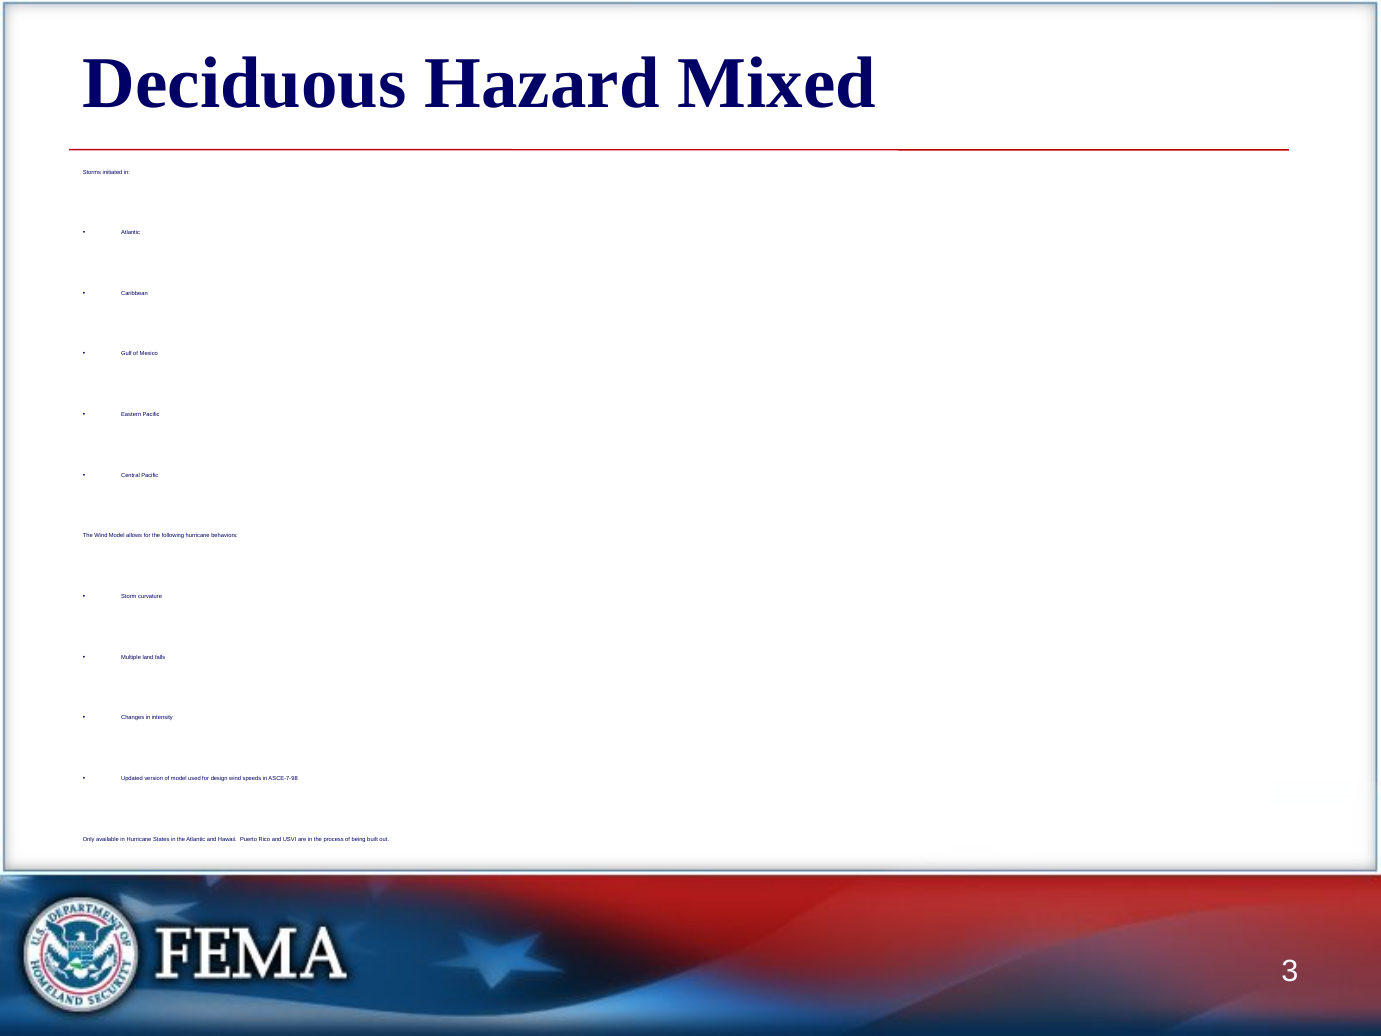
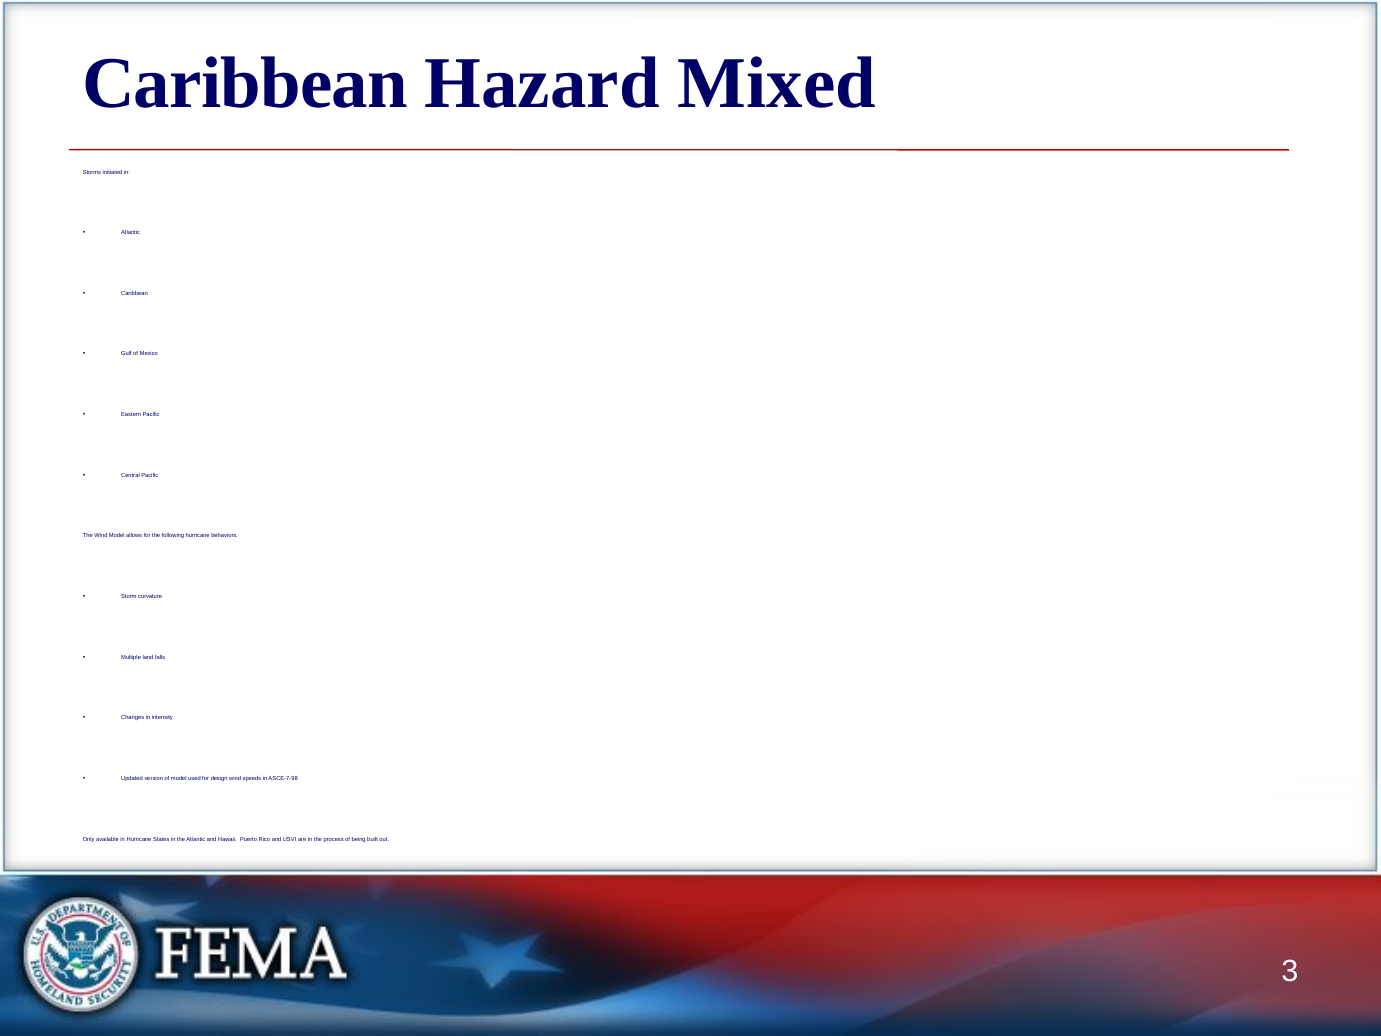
Deciduous at (245, 83): Deciduous -> Caribbean
